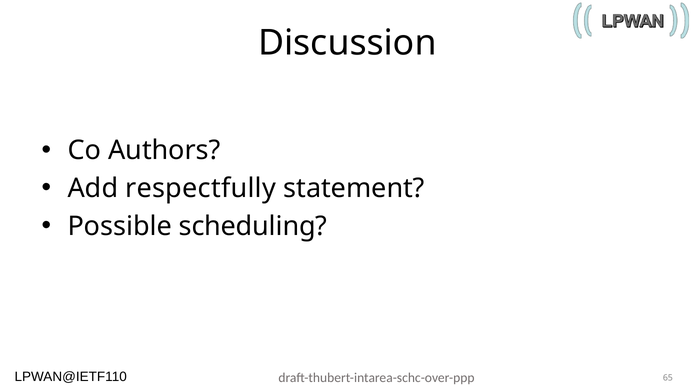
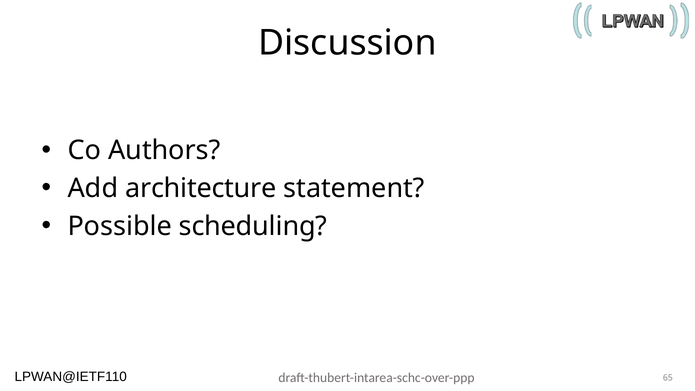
respectfully: respectfully -> architecture
